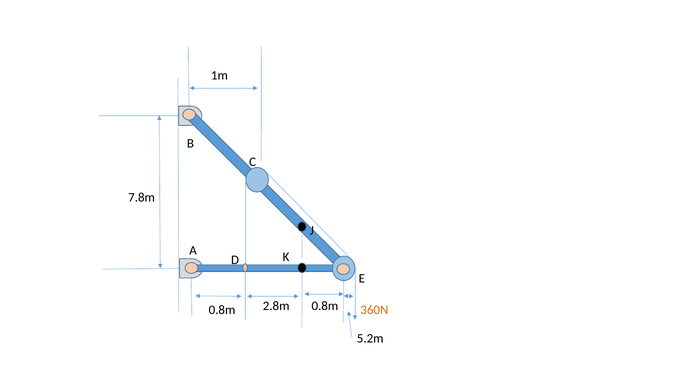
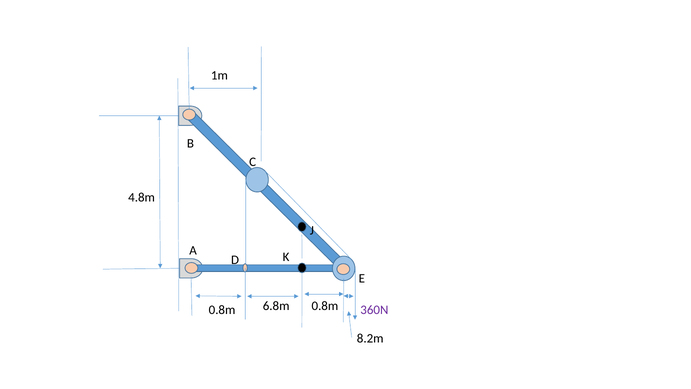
7.8m: 7.8m -> 4.8m
2.8m: 2.8m -> 6.8m
360N colour: orange -> purple
5.2m: 5.2m -> 8.2m
